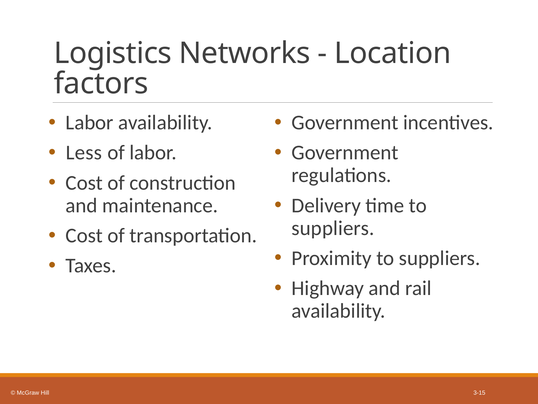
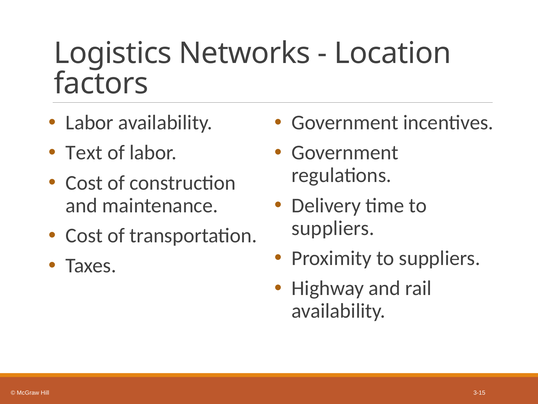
Less: Less -> Text
